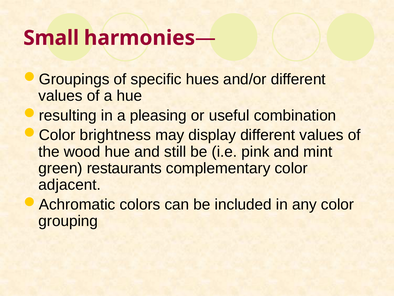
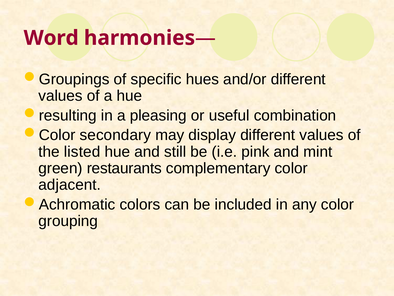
Small: Small -> Word
brightness: brightness -> secondary
wood: wood -> listed
